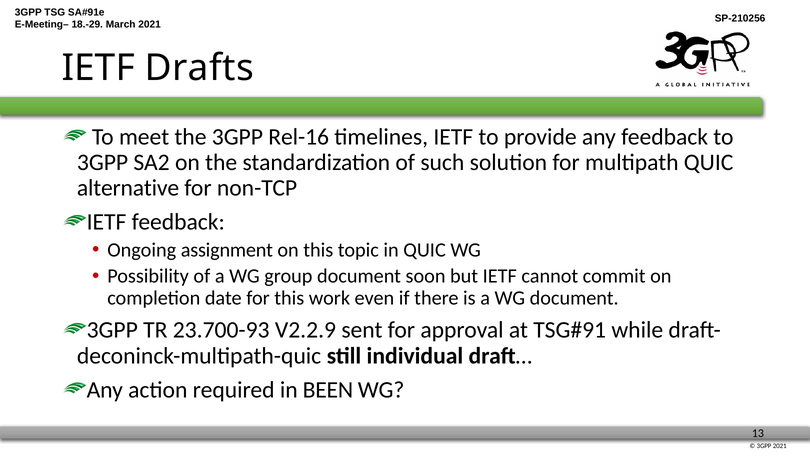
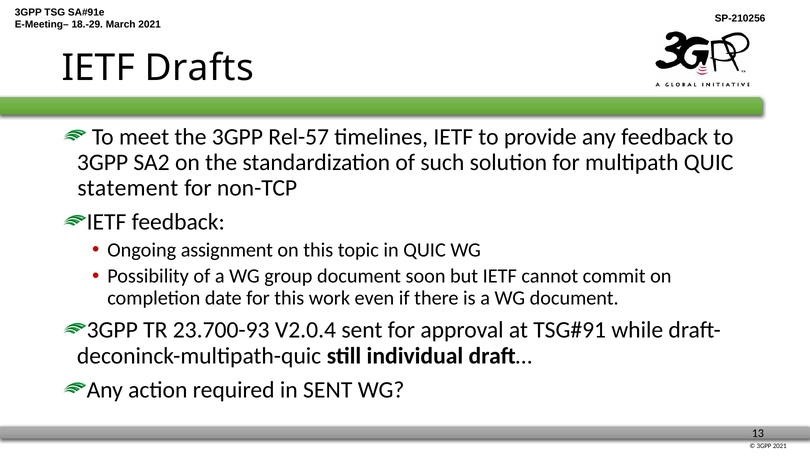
Rel-16: Rel-16 -> Rel-57
alternative: alternative -> statement
V2.2.9: V2.2.9 -> V2.0.4
in BEEN: BEEN -> SENT
